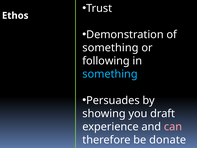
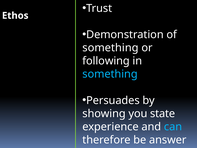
draft: draft -> state
can colour: pink -> light blue
donate: donate -> answer
